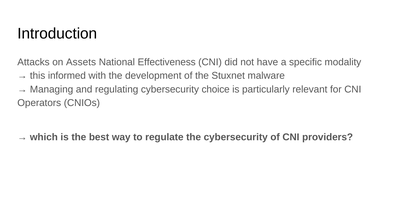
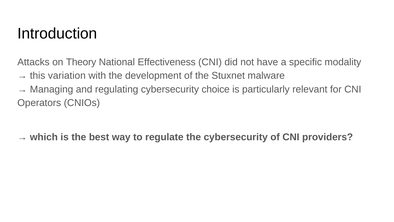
Assets: Assets -> Theory
informed: informed -> variation
